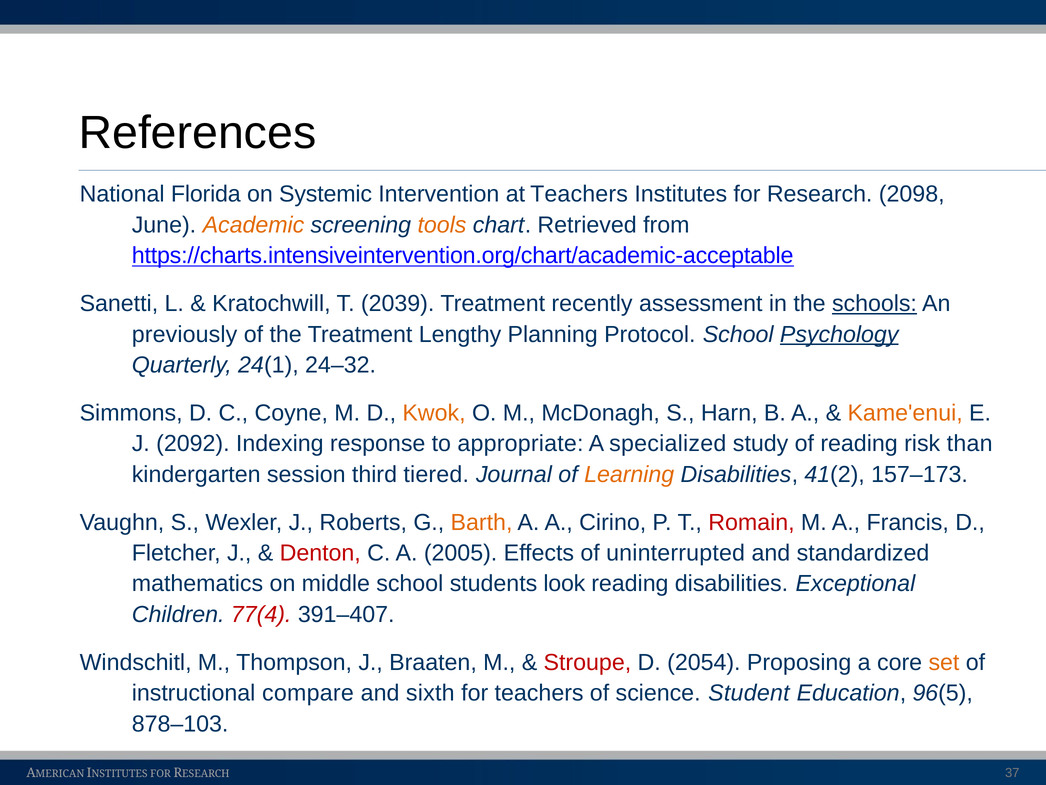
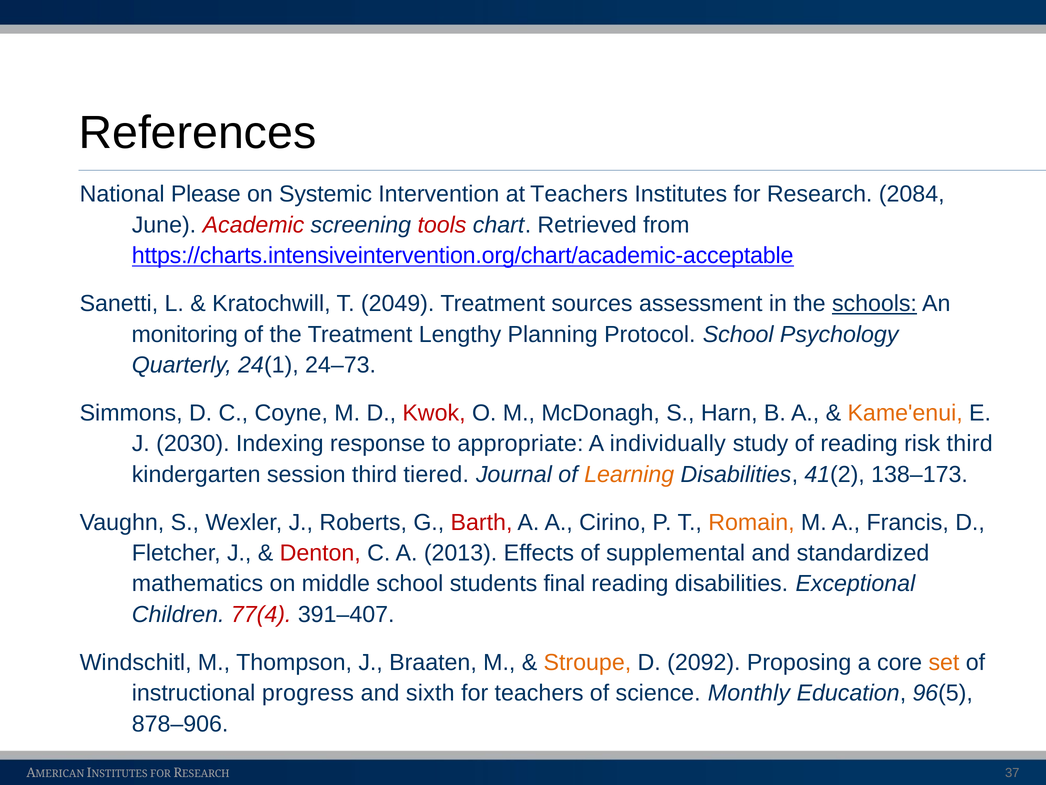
Florida: Florida -> Please
2098: 2098 -> 2084
Academic colour: orange -> red
tools colour: orange -> red
2039: 2039 -> 2049
recently: recently -> sources
previously: previously -> monitoring
Psychology underline: present -> none
24–32: 24–32 -> 24–73
Kwok colour: orange -> red
2092: 2092 -> 2030
specialized: specialized -> individually
risk than: than -> third
157–173: 157–173 -> 138–173
Barth colour: orange -> red
Romain colour: red -> orange
2005: 2005 -> 2013
uninterrupted: uninterrupted -> supplemental
look: look -> final
Stroupe colour: red -> orange
2054: 2054 -> 2092
compare: compare -> progress
Student: Student -> Monthly
878–103: 878–103 -> 878–906
